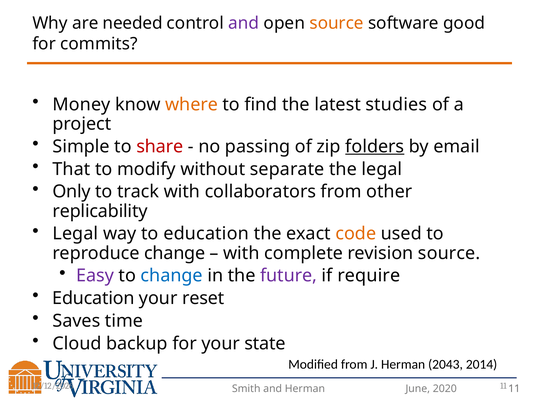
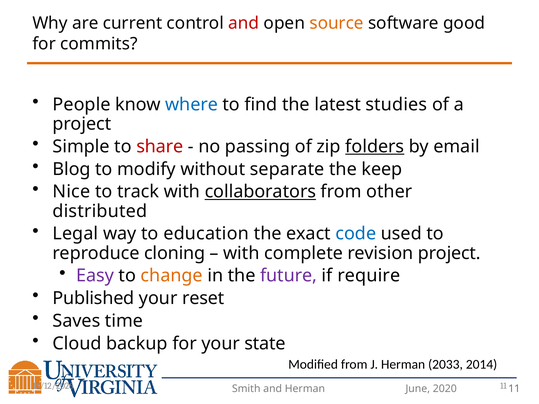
needed: needed -> current
and at (244, 23) colour: purple -> red
Money: Money -> People
where colour: orange -> blue
That: That -> Blog
the legal: legal -> keep
Only: Only -> Nice
collaborators underline: none -> present
replicability: replicability -> distributed
code colour: orange -> blue
reproduce change: change -> cloning
revision source: source -> project
change at (172, 276) colour: blue -> orange
Education at (93, 298): Education -> Published
2043: 2043 -> 2033
